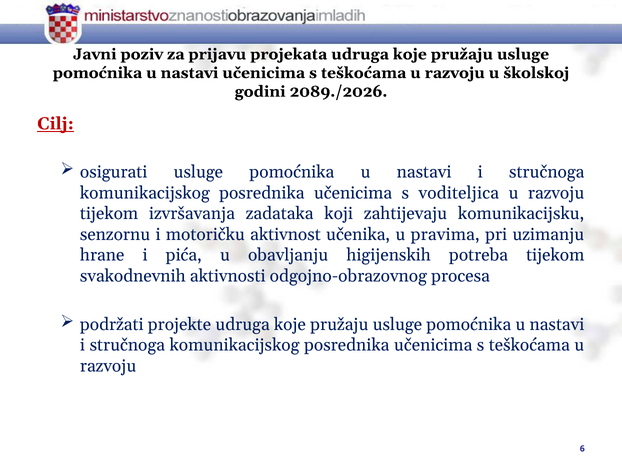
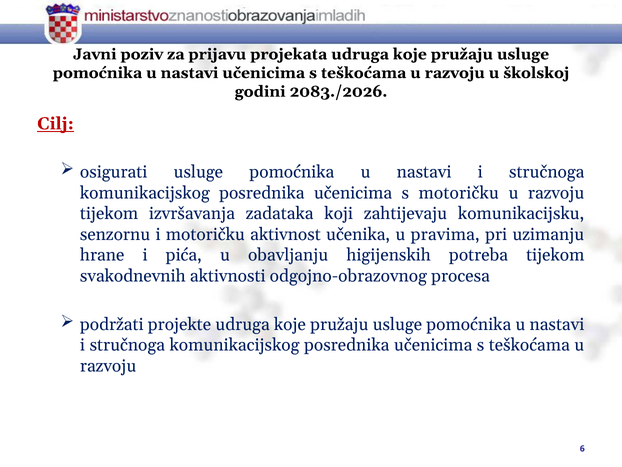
2089./2026: 2089./2026 -> 2083./2026
s voditeljica: voditeljica -> motoričku
